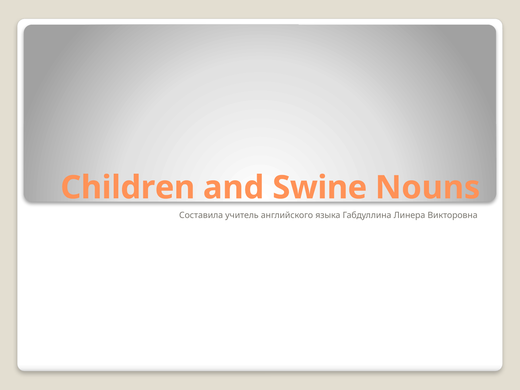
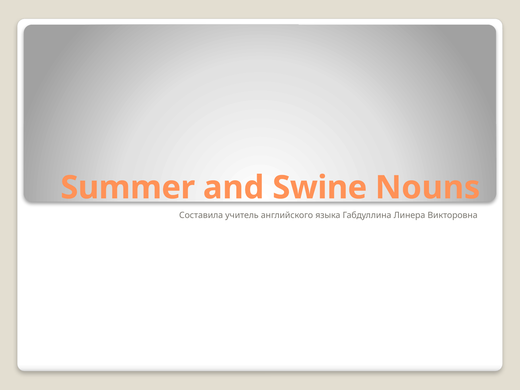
Children: Children -> Summer
